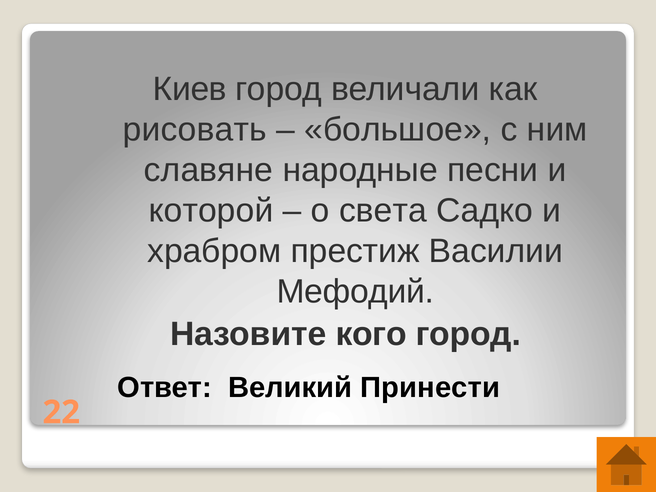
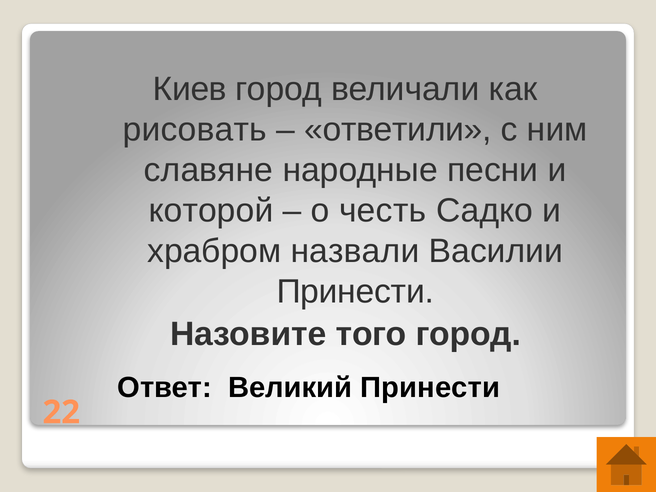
большое: большое -> ответили
света: света -> честь
престиж: престиж -> назвали
Мефодий at (355, 291): Мефодий -> Принести
кого: кого -> того
